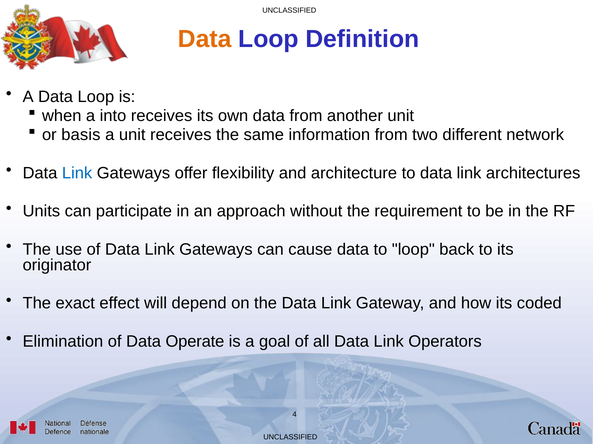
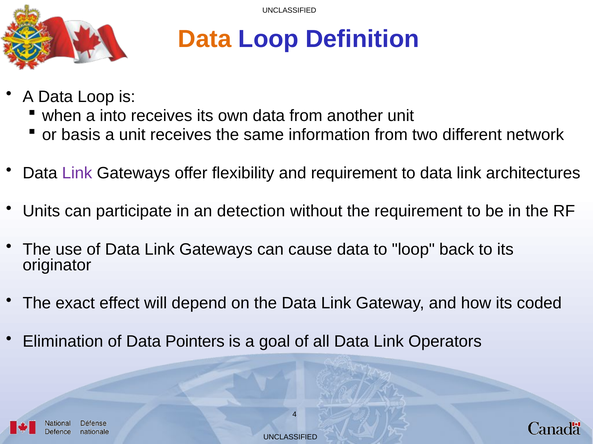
Link at (77, 173) colour: blue -> purple
and architecture: architecture -> requirement
approach: approach -> detection
Operate: Operate -> Pointers
